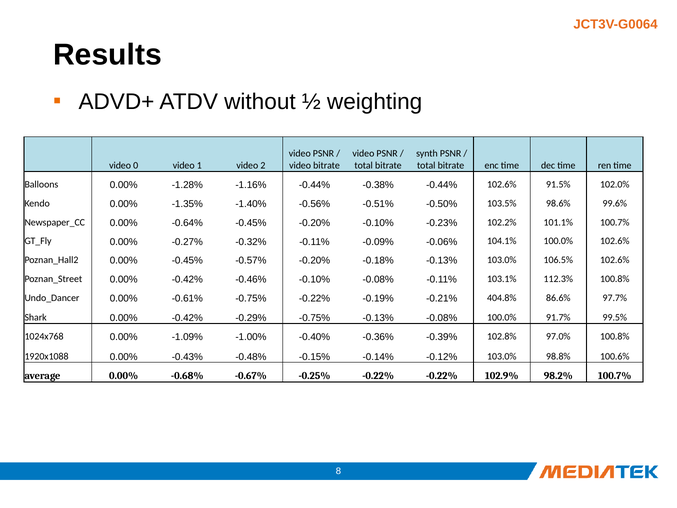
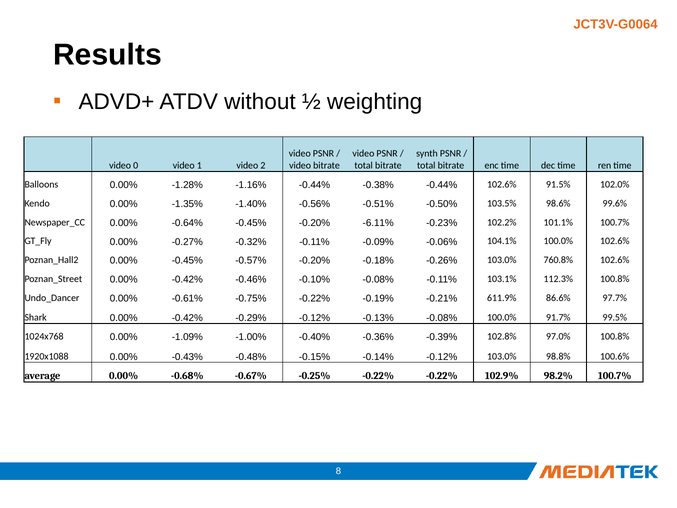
-0.20% -0.10%: -0.10% -> -6.11%
-0.18% -0.13%: -0.13% -> -0.26%
106.5%: 106.5% -> 760.8%
404.8%: 404.8% -> 611.9%
-0.29% -0.75%: -0.75% -> -0.12%
